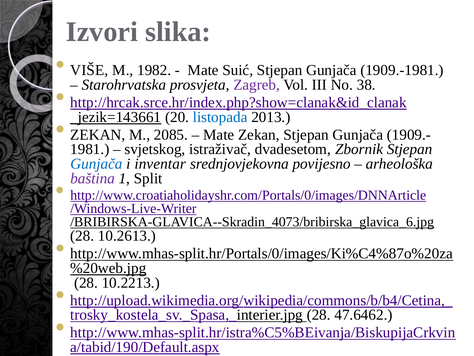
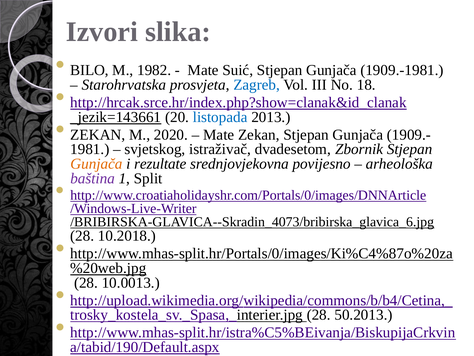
VIŠE: VIŠE -> BILO
Zagreb colour: purple -> blue
38: 38 -> 18
2085: 2085 -> 2020
Gunjača at (96, 164) colour: blue -> orange
inventar: inventar -> rezultate
10.2613: 10.2613 -> 10.2018
10.2213: 10.2213 -> 10.0013
47.6462: 47.6462 -> 50.2013
